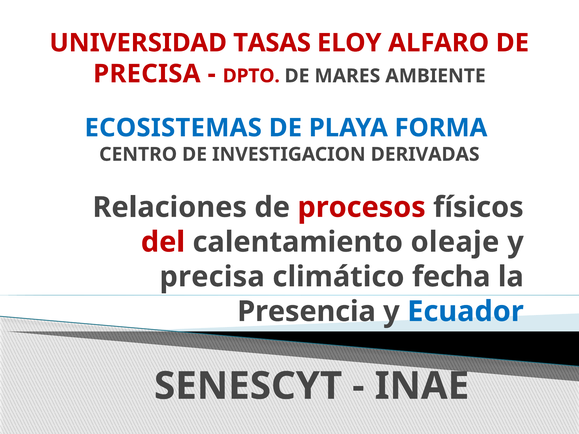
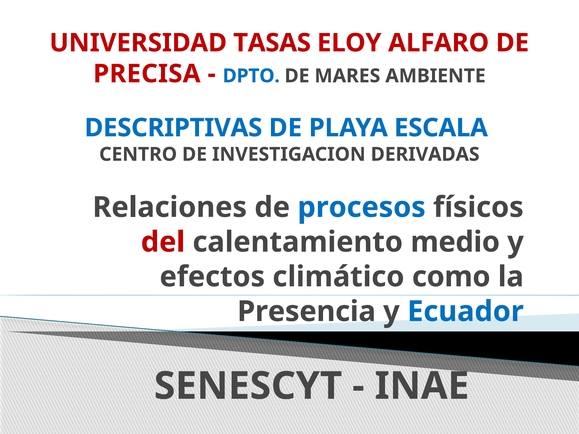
DPTO colour: red -> blue
ECOSISTEMAS: ECOSISTEMAS -> DESCRIPTIVAS
FORMA: FORMA -> ESCALA
procesos colour: red -> blue
oleaje: oleaje -> medio
precisa at (212, 277): precisa -> efectos
fecha: fecha -> como
